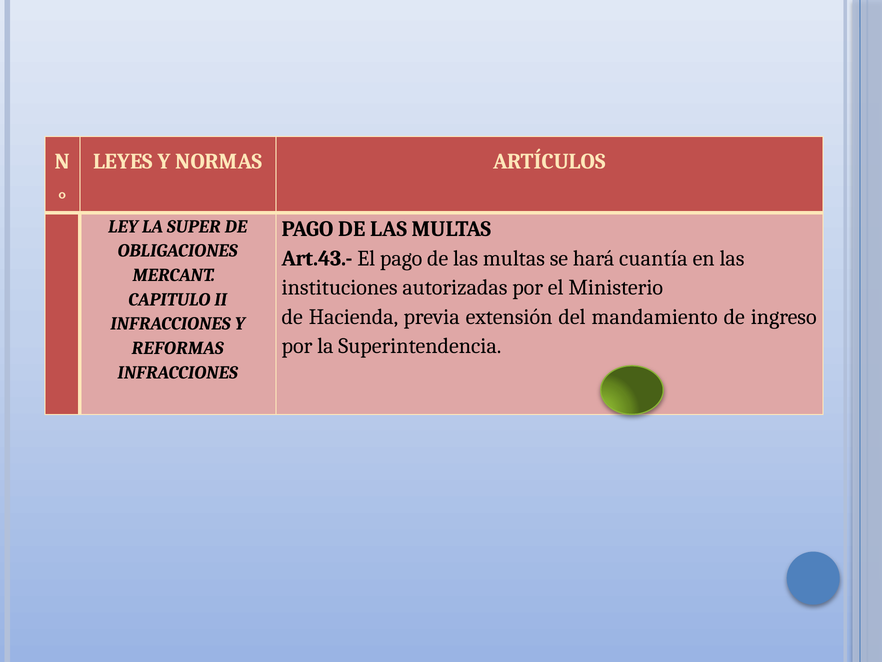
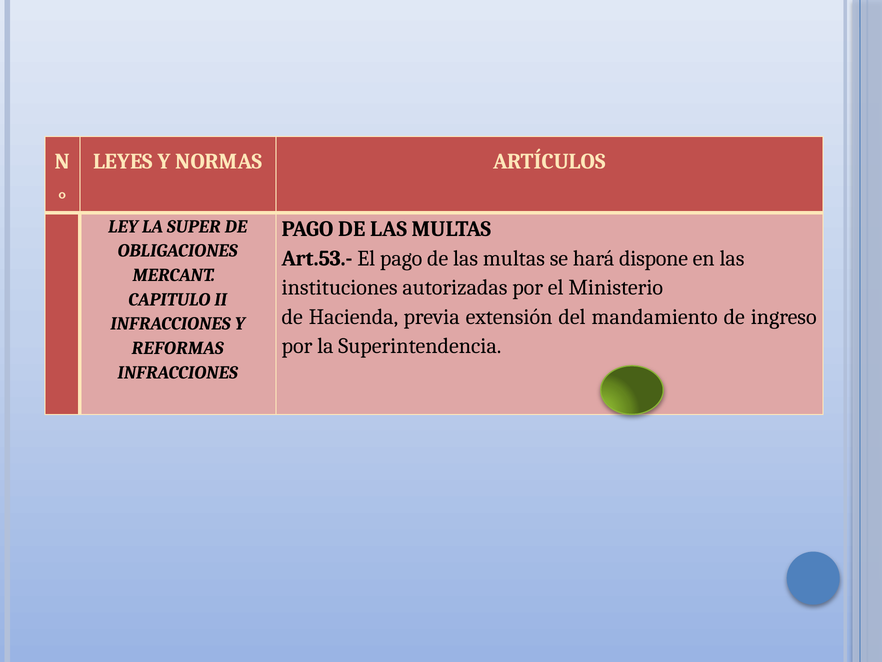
Art.43.-: Art.43.- -> Art.53.-
cuantía: cuantía -> dispone
